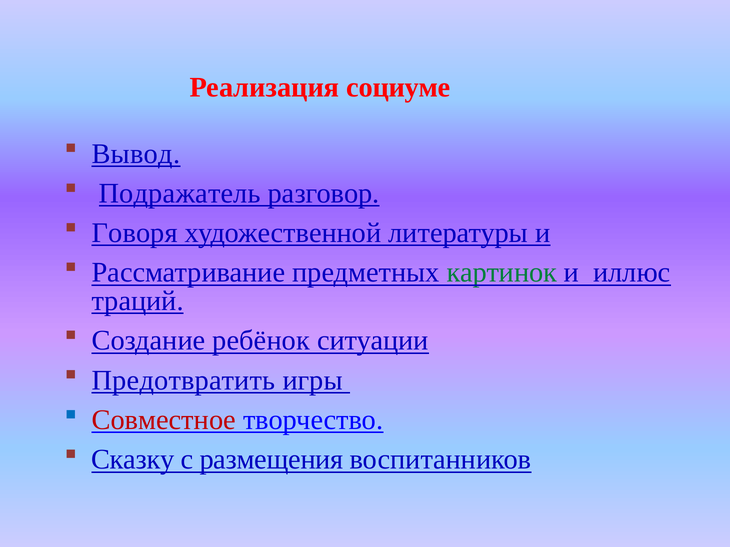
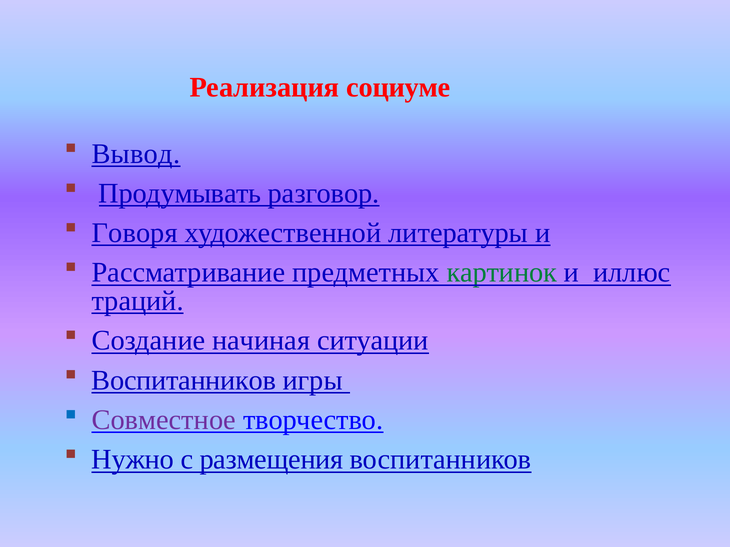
Подражатель: Подражатель -> Продумывать
ребёнок: ребёнок -> начиная
Предотвратить at (184, 381): Предотвратить -> Воспитанников
Совместное colour: red -> purple
Сказку: Сказку -> Нужно
